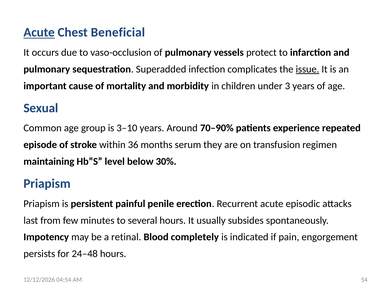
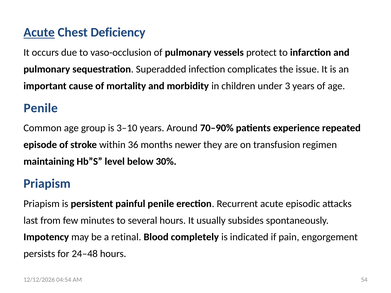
Beneficial: Beneficial -> Deficiency
issue underline: present -> none
Sexual at (41, 108): Sexual -> Penile
serum: serum -> newer
